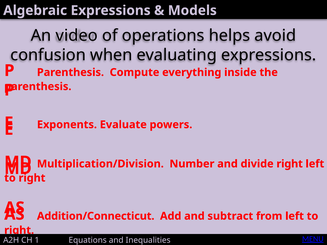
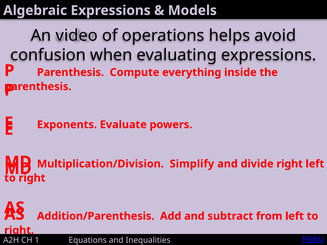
Number: Number -> Simplify
Addition/Connecticut: Addition/Connecticut -> Addition/Parenthesis
